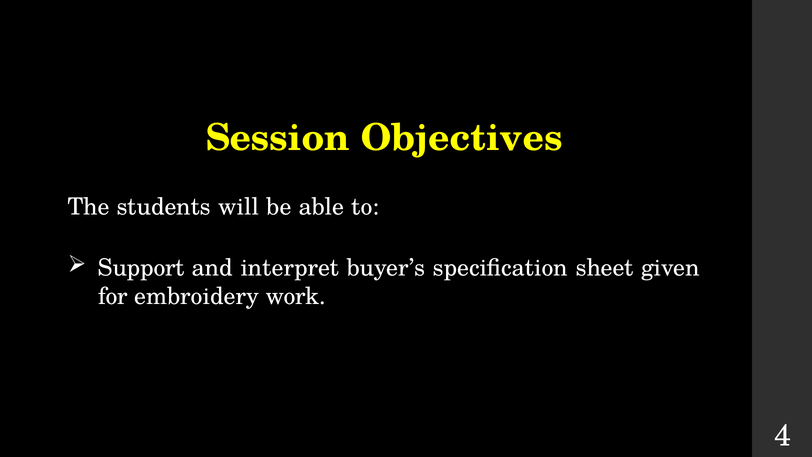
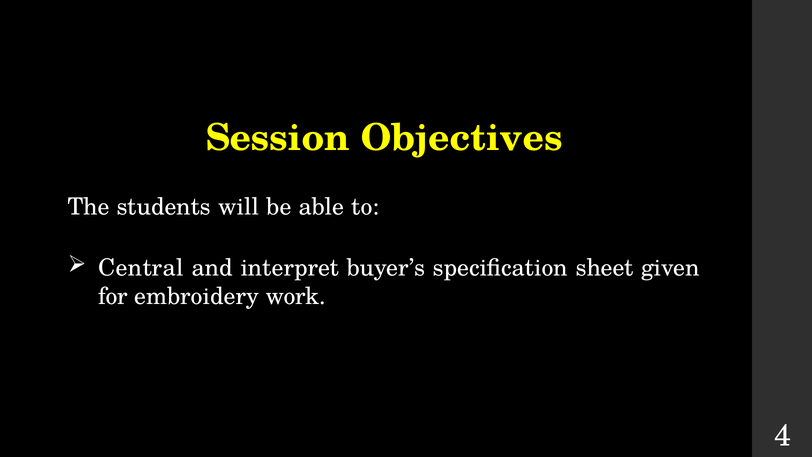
Support: Support -> Central
